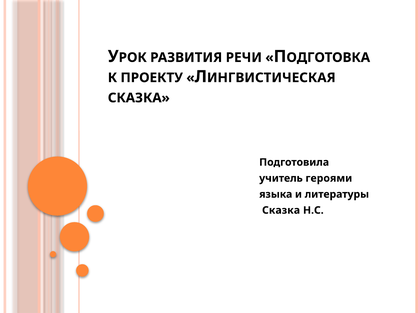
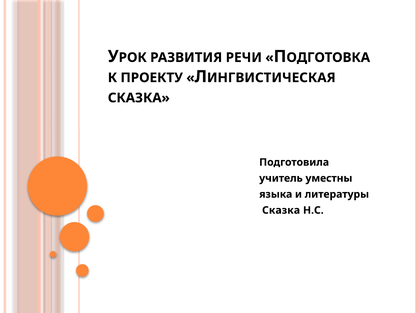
героями: героями -> уместны
